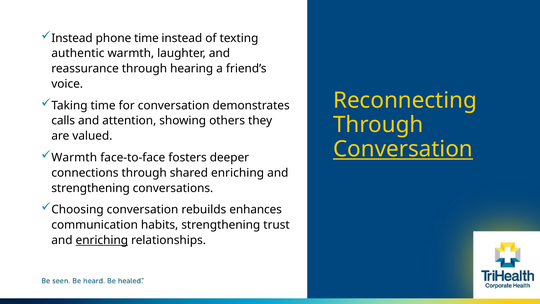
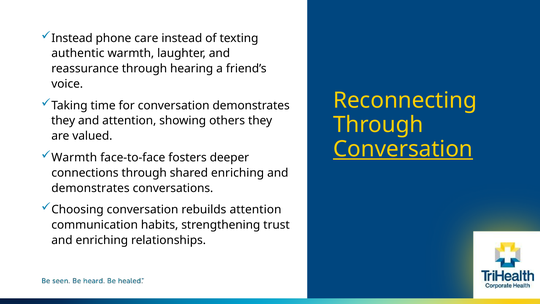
phone time: time -> care
calls at (63, 121): calls -> they
strengthening at (91, 188): strengthening -> demonstrates
rebuilds enhances: enhances -> attention
enriching at (102, 240) underline: present -> none
